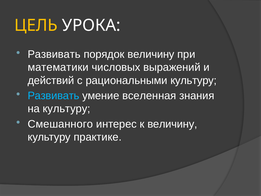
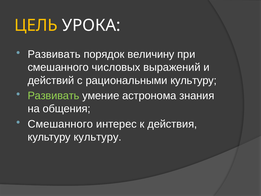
математики at (58, 67): математики -> смешанного
Развивать at (54, 96) colour: light blue -> light green
вселенная: вселенная -> астронома
на культуру: культуру -> общения
к величину: величину -> действия
культуру практике: практике -> культуру
